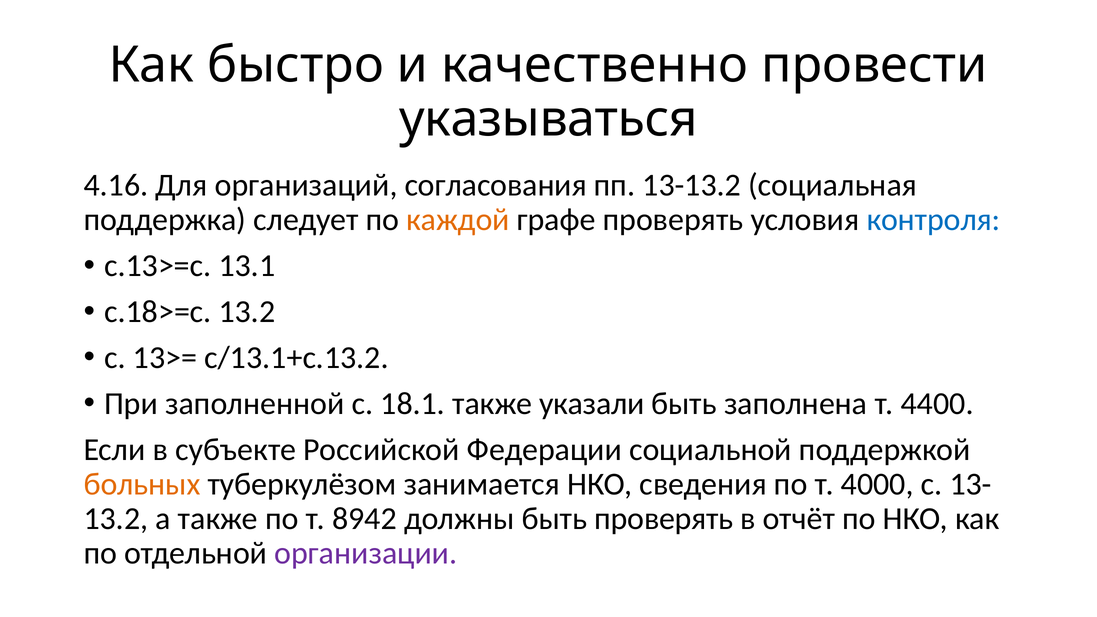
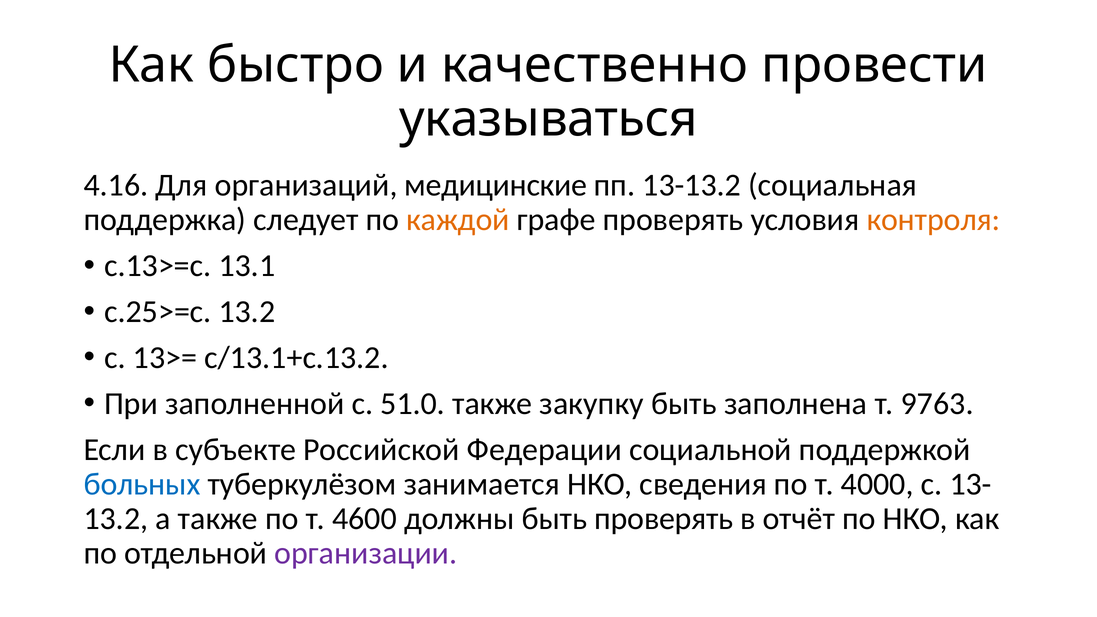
согласования: согласования -> медицинские
контроля colour: blue -> orange
с.18>=с: с.18>=с -> с.25>=с
18.1: 18.1 -> 51.0
указали: указали -> закупку
4400: 4400 -> 9763
больных colour: orange -> blue
8942: 8942 -> 4600
